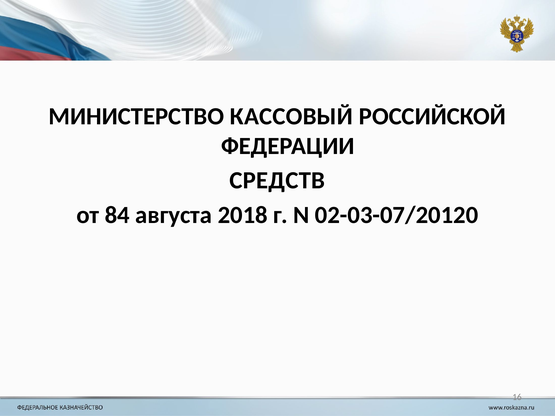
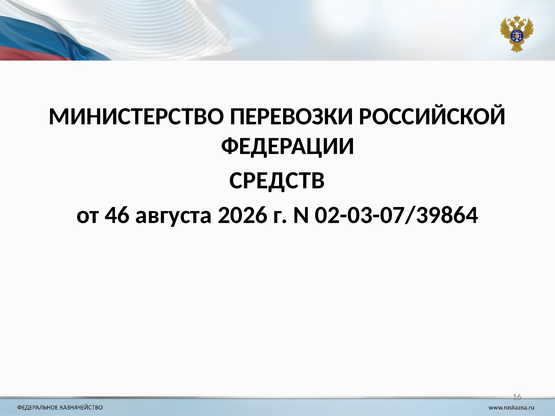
КАССОВЫЙ: КАССОВЫЙ -> ПЕРЕВОЗКИ
84: 84 -> 46
2018: 2018 -> 2026
02-03-07/20120: 02-03-07/20120 -> 02-03-07/39864
